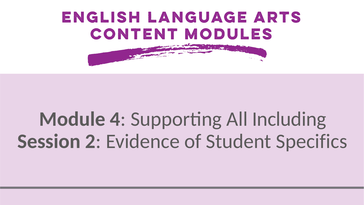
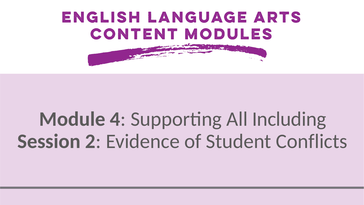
Specifics: Specifics -> Conflicts
